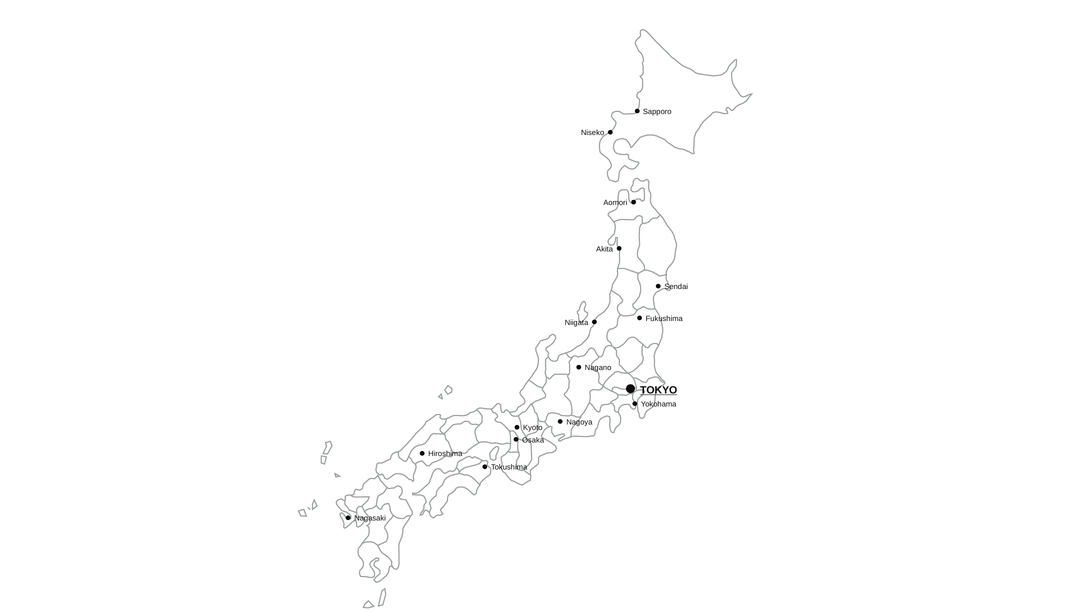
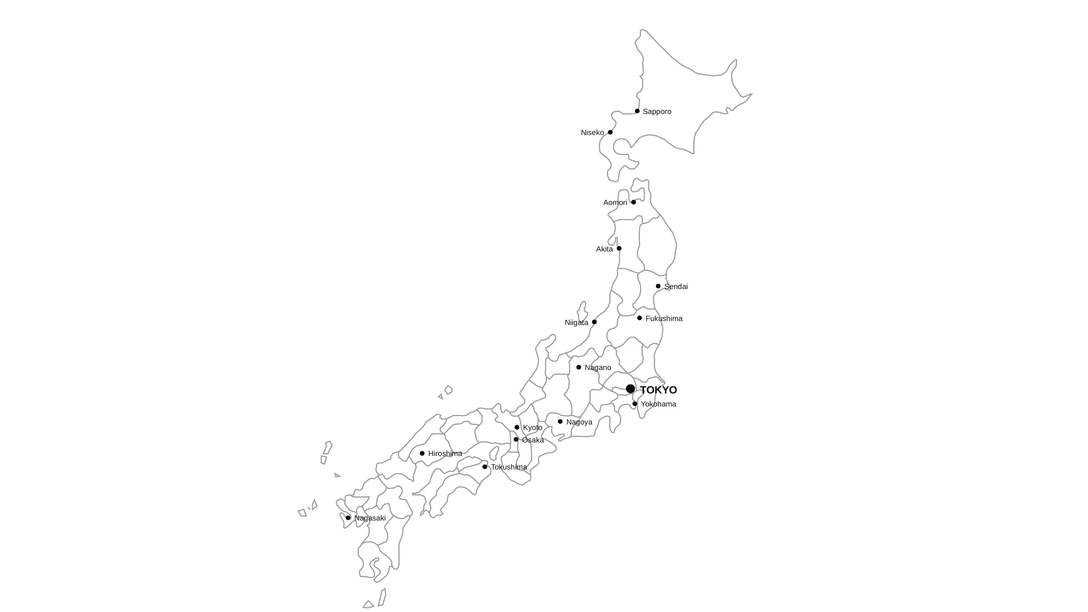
TOKYO underline: present -> none
